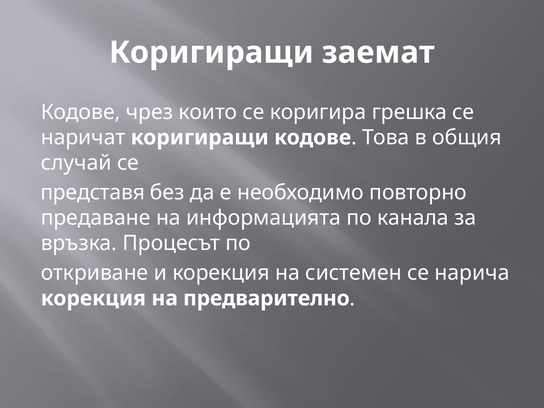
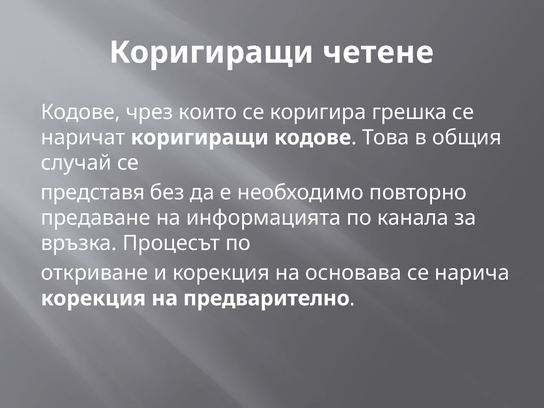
заемат: заемат -> четене
системен: системен -> основава
